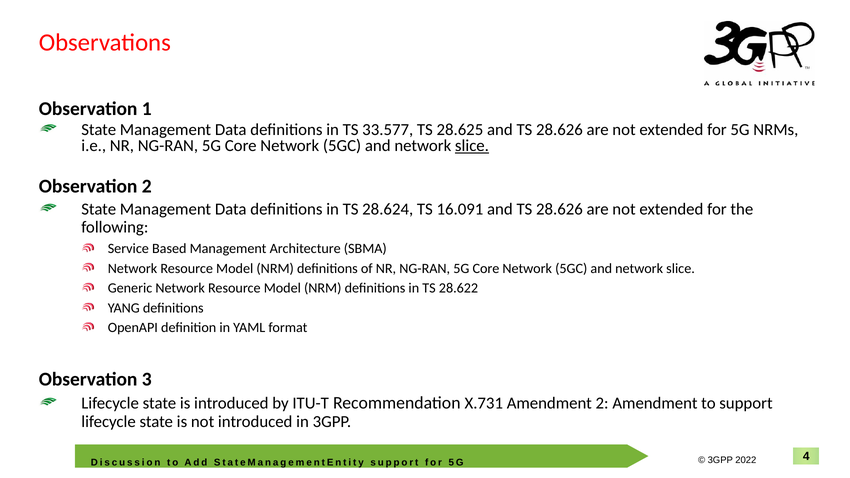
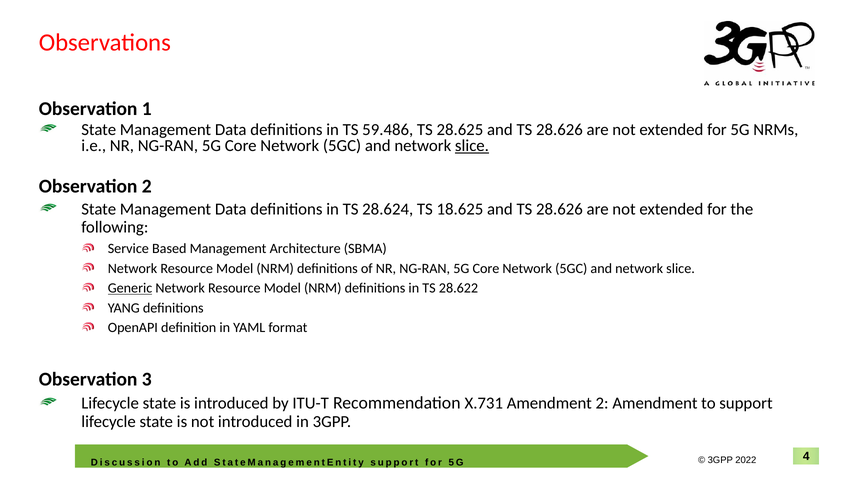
33.577: 33.577 -> 59.486
16.091: 16.091 -> 18.625
Generic underline: none -> present
